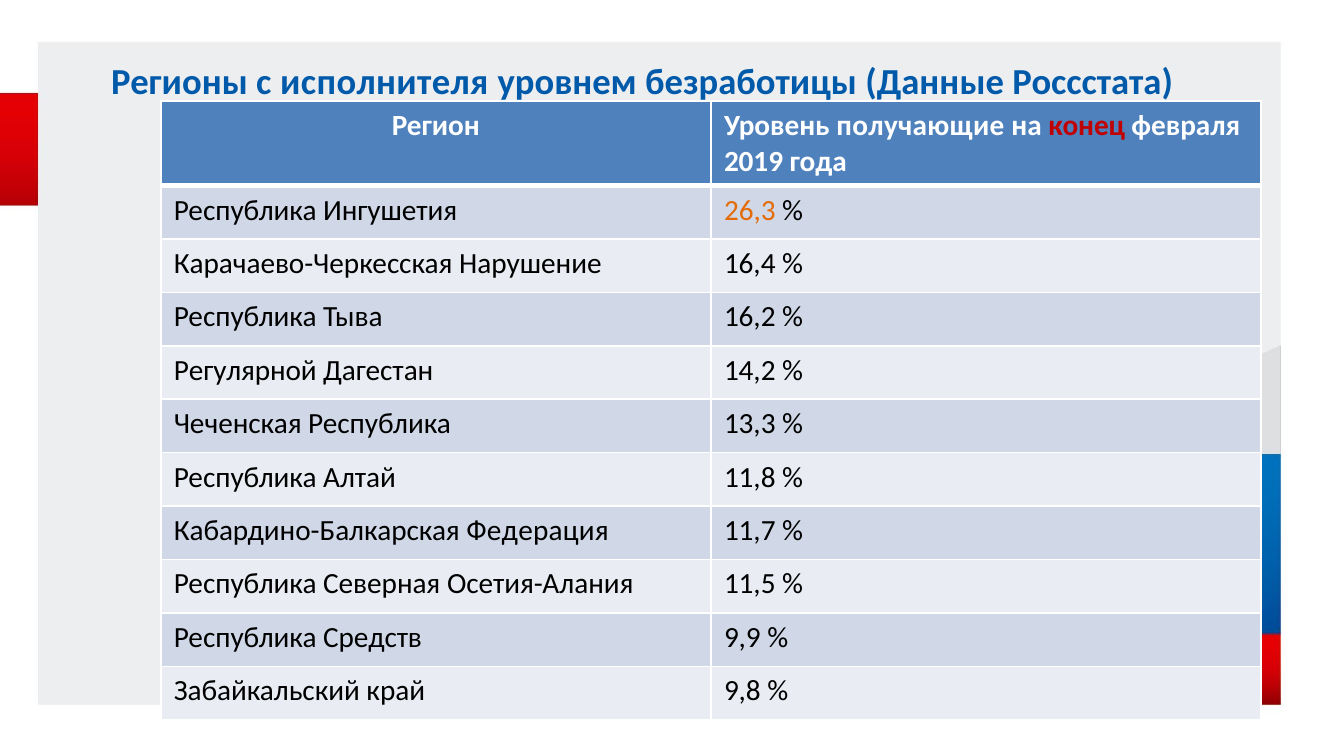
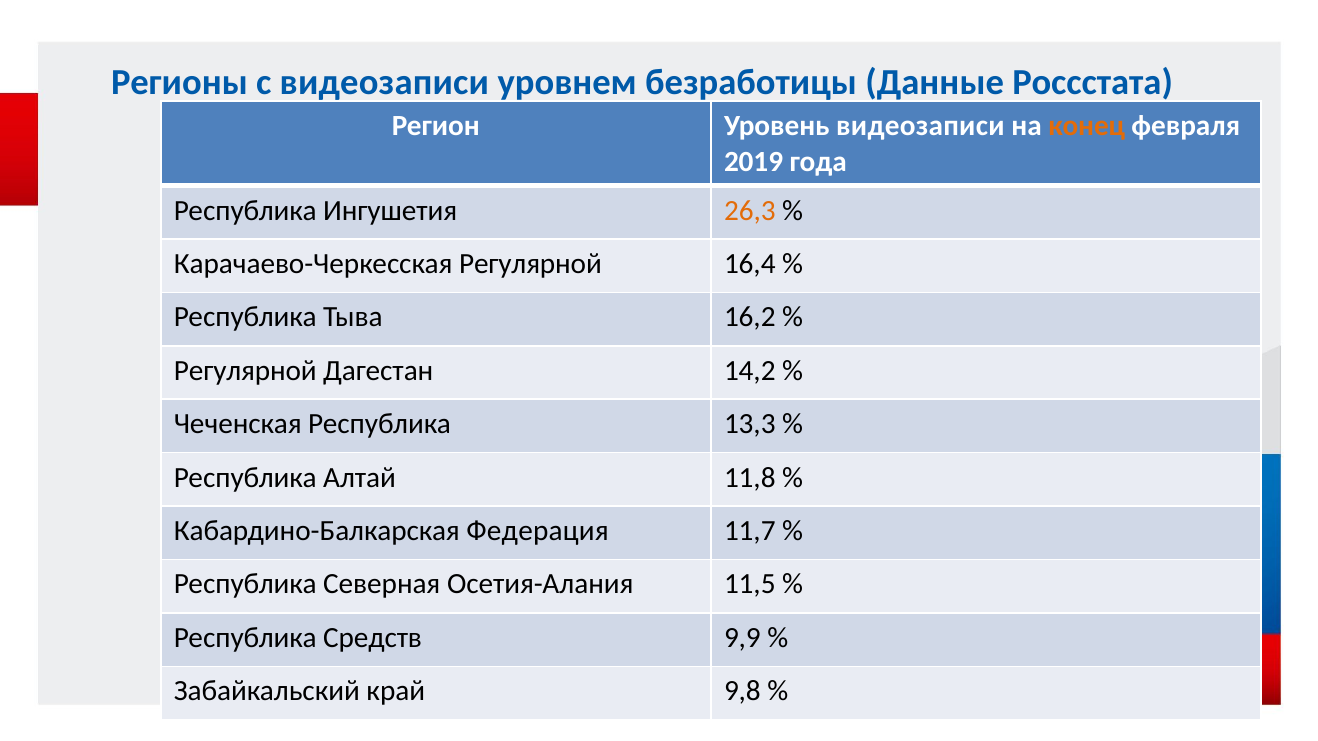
с исполнителя: исполнителя -> видеозаписи
Уровень получающие: получающие -> видеозаписи
конец colour: red -> orange
Карачаево-Черкесская Нарушение: Нарушение -> Регулярной
